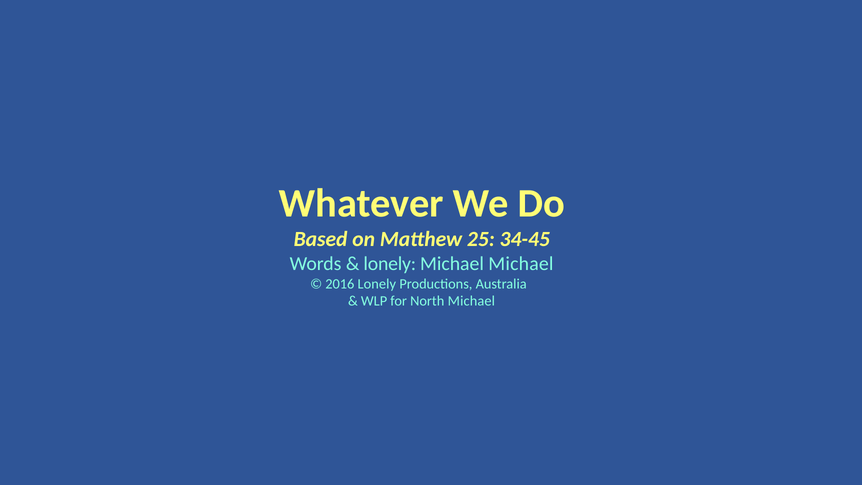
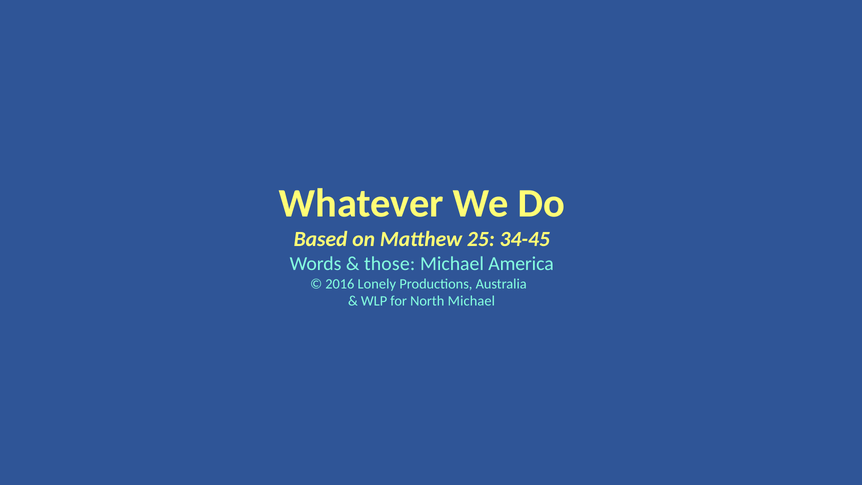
lonely at (390, 264): lonely -> those
Michael Michael: Michael -> America
